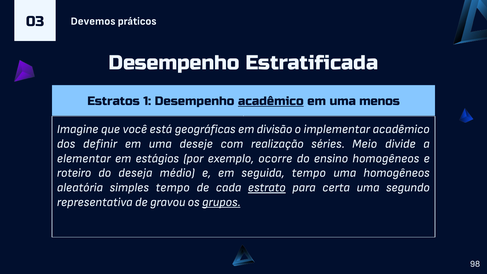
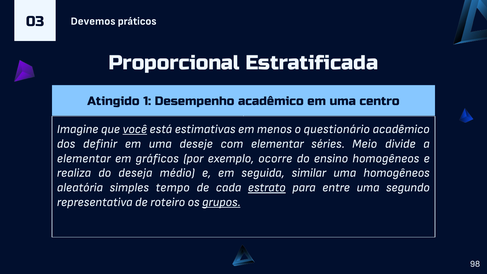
Desempenho at (174, 63): Desempenho -> Proporcional
Estratos: Estratos -> Atingido
acadêmico at (271, 101) underline: present -> none
menos: menos -> centro
você underline: none -> present
geográficas: geográficas -> estimativas
divisão: divisão -> menos
implementar: implementar -> questionário
com realização: realização -> elementar
estágios: estágios -> gráficos
roteiro: roteiro -> realiza
seguida tempo: tempo -> similar
certa: certa -> entre
gravou: gravou -> roteiro
